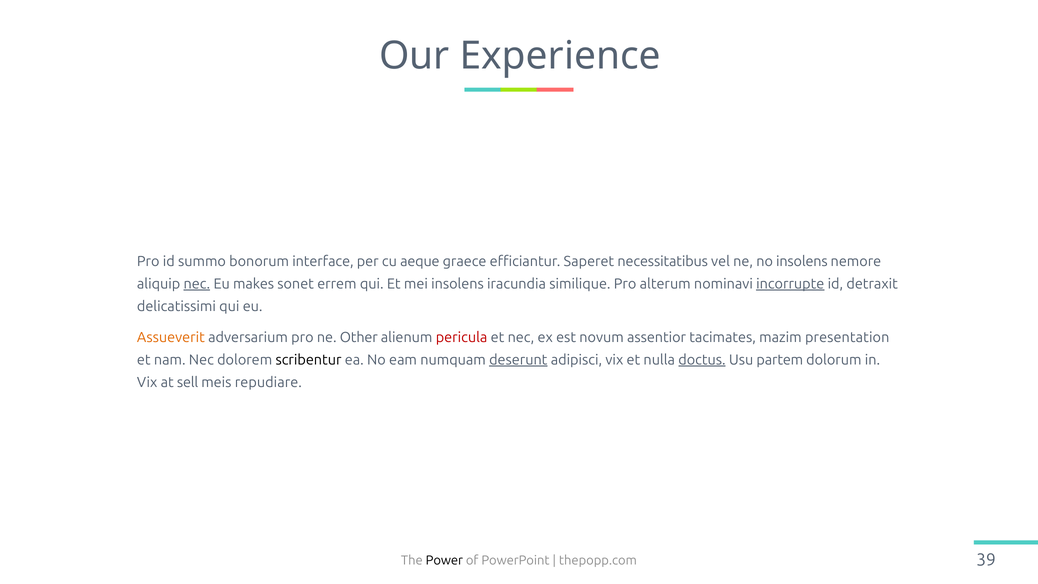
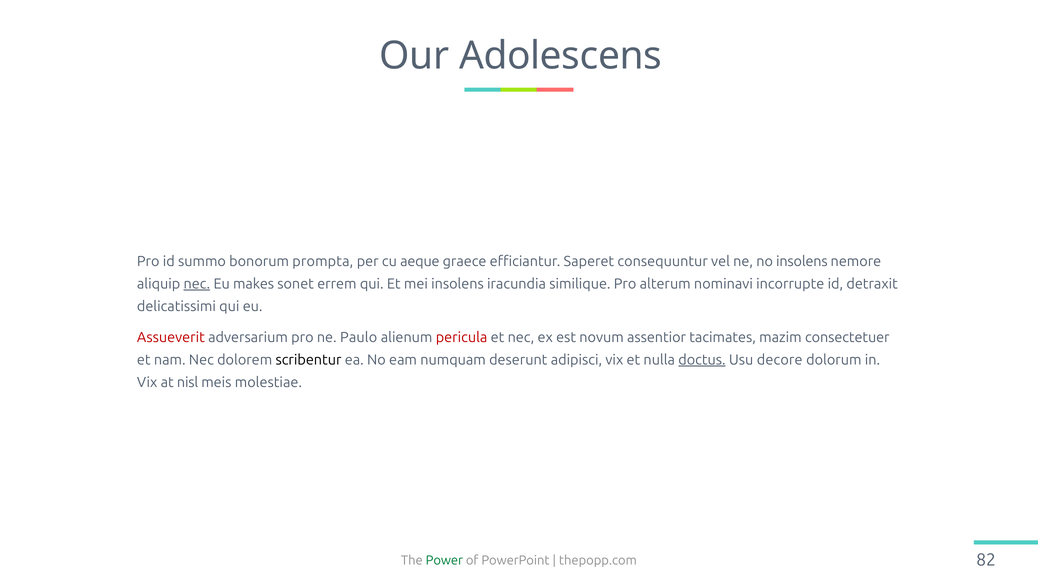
Experience: Experience -> Adolescens
interface: interface -> prompta
necessitatibus: necessitatibus -> consequuntur
incorrupte underline: present -> none
Assueverit colour: orange -> red
Other: Other -> Paulo
presentation: presentation -> consectetuer
deserunt underline: present -> none
partem: partem -> decore
sell: sell -> nisl
repudiare: repudiare -> molestiae
Power colour: black -> green
39: 39 -> 82
